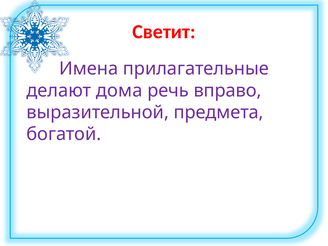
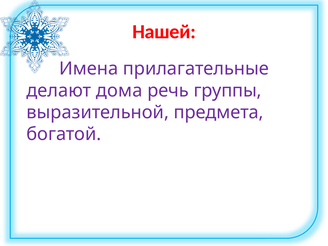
Светит: Светит -> Нашей
вправо: вправо -> группы
